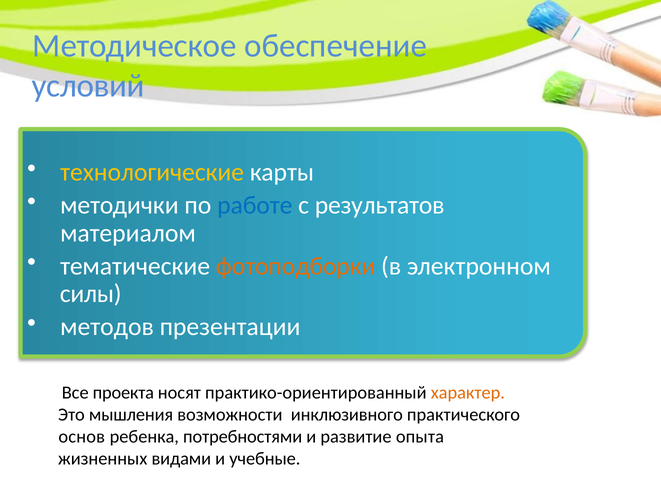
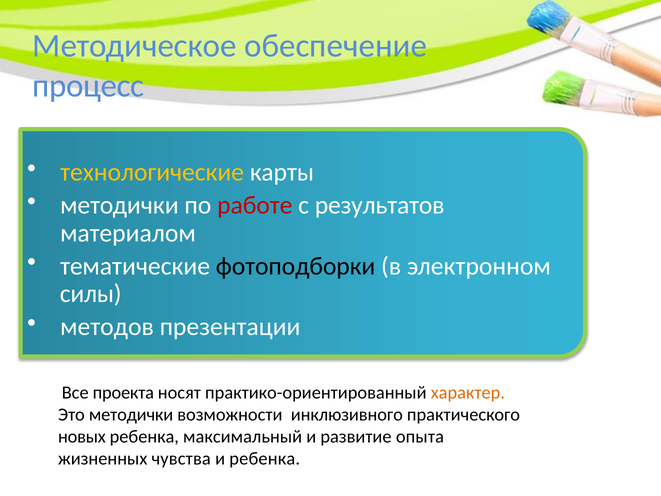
условий: условий -> процесс
работе colour: blue -> red
фотоподборки colour: orange -> black
Это мышления: мышления -> методички
основ: основ -> новых
потребностями: потребностями -> максимальный
видами: видами -> чувства
и учебные: учебные -> ребенка
